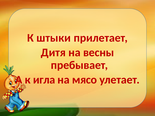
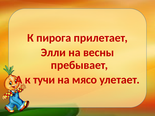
штыки: штыки -> пирога
Дитя: Дитя -> Элли
игла: игла -> тучи
